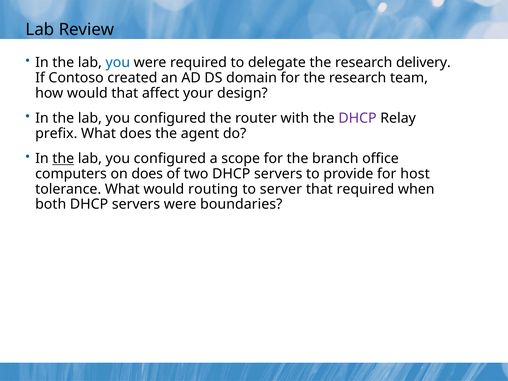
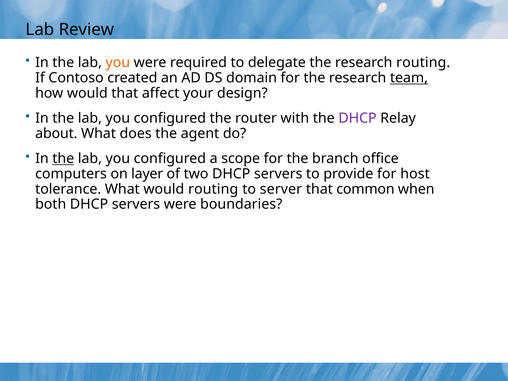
you at (118, 63) colour: blue -> orange
research delivery: delivery -> routing
team underline: none -> present
prefix: prefix -> about
on does: does -> layer
that required: required -> common
